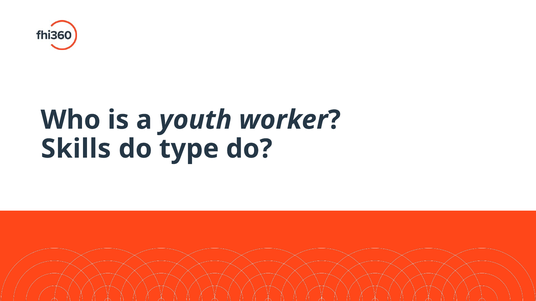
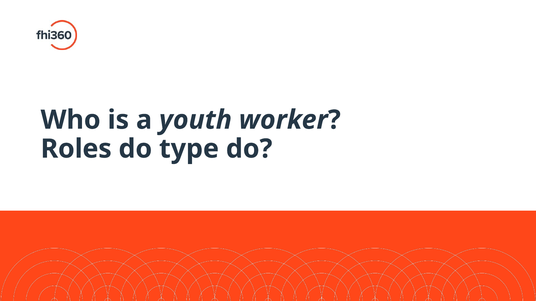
Skills: Skills -> Roles
